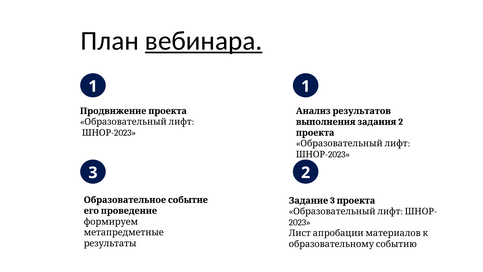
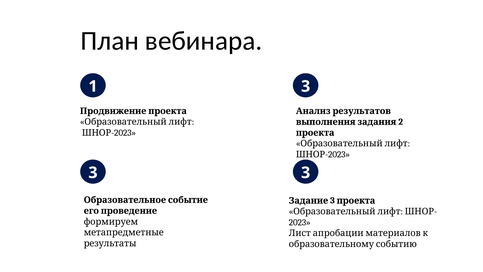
вебинара underline: present -> none
1 1: 1 -> 3
2 at (306, 173): 2 -> 3
